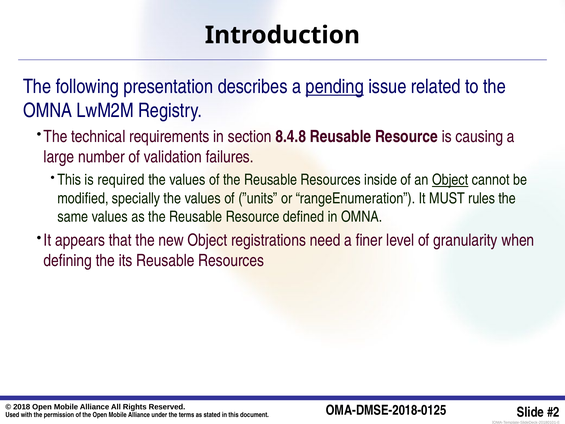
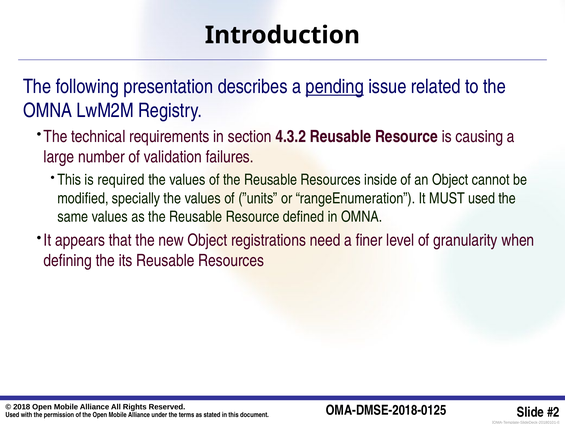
8.4.8: 8.4.8 -> 4.3.2
Object at (450, 180) underline: present -> none
MUST rules: rules -> used
